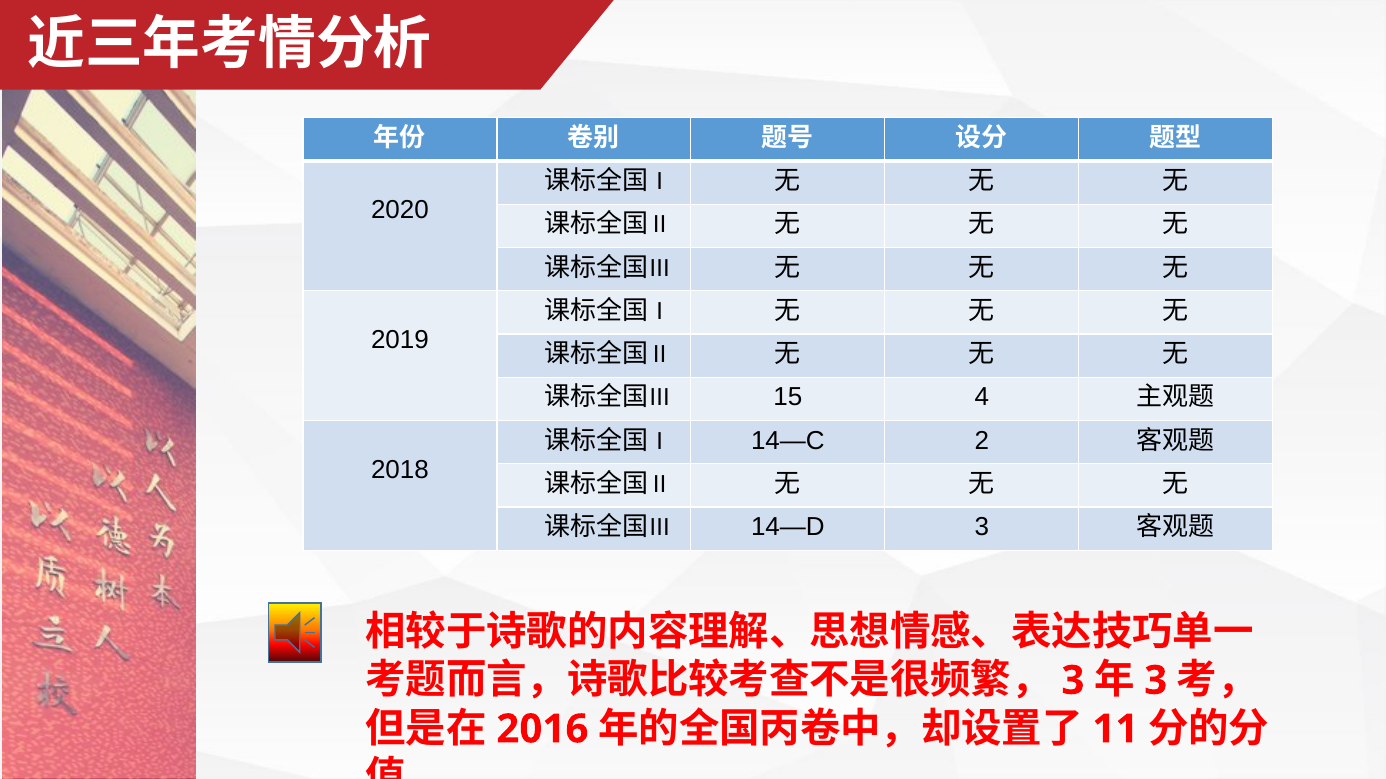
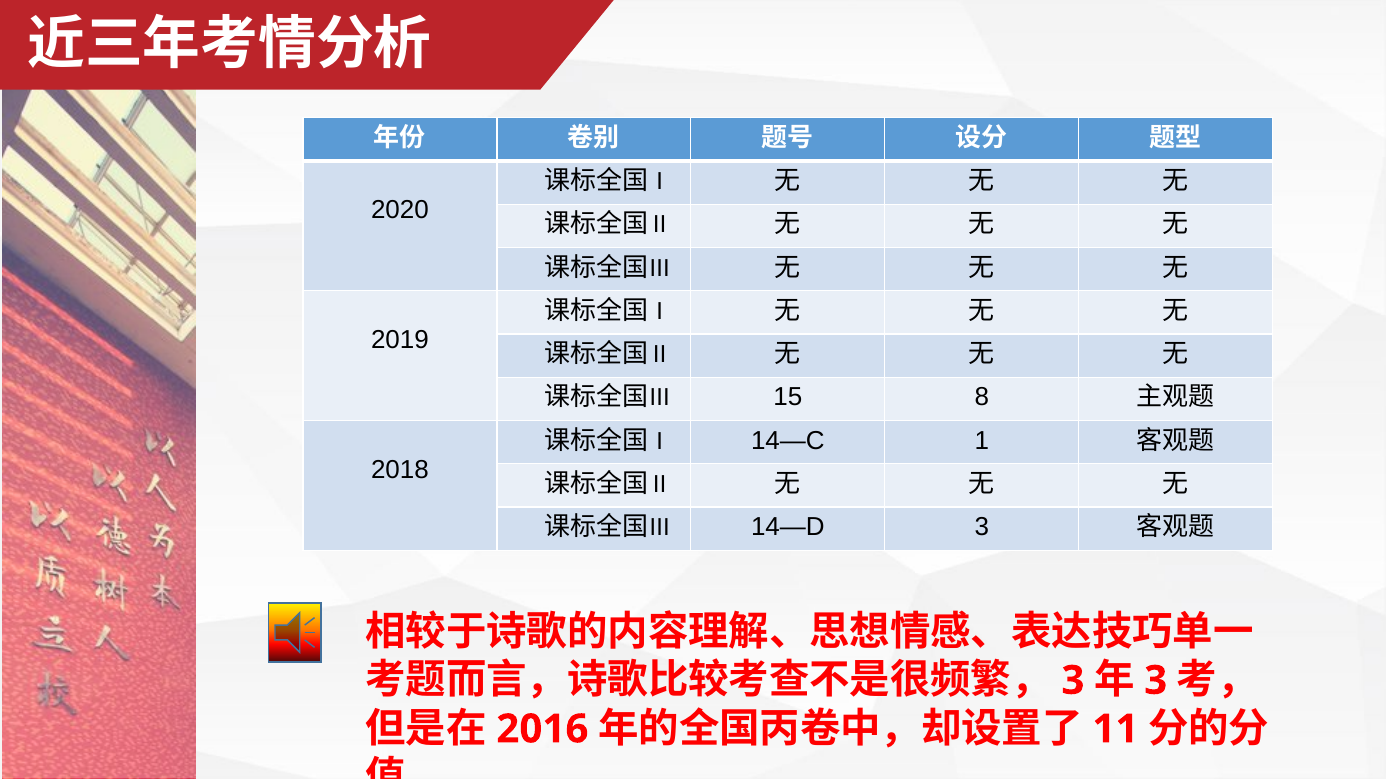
4: 4 -> 8
2: 2 -> 1
